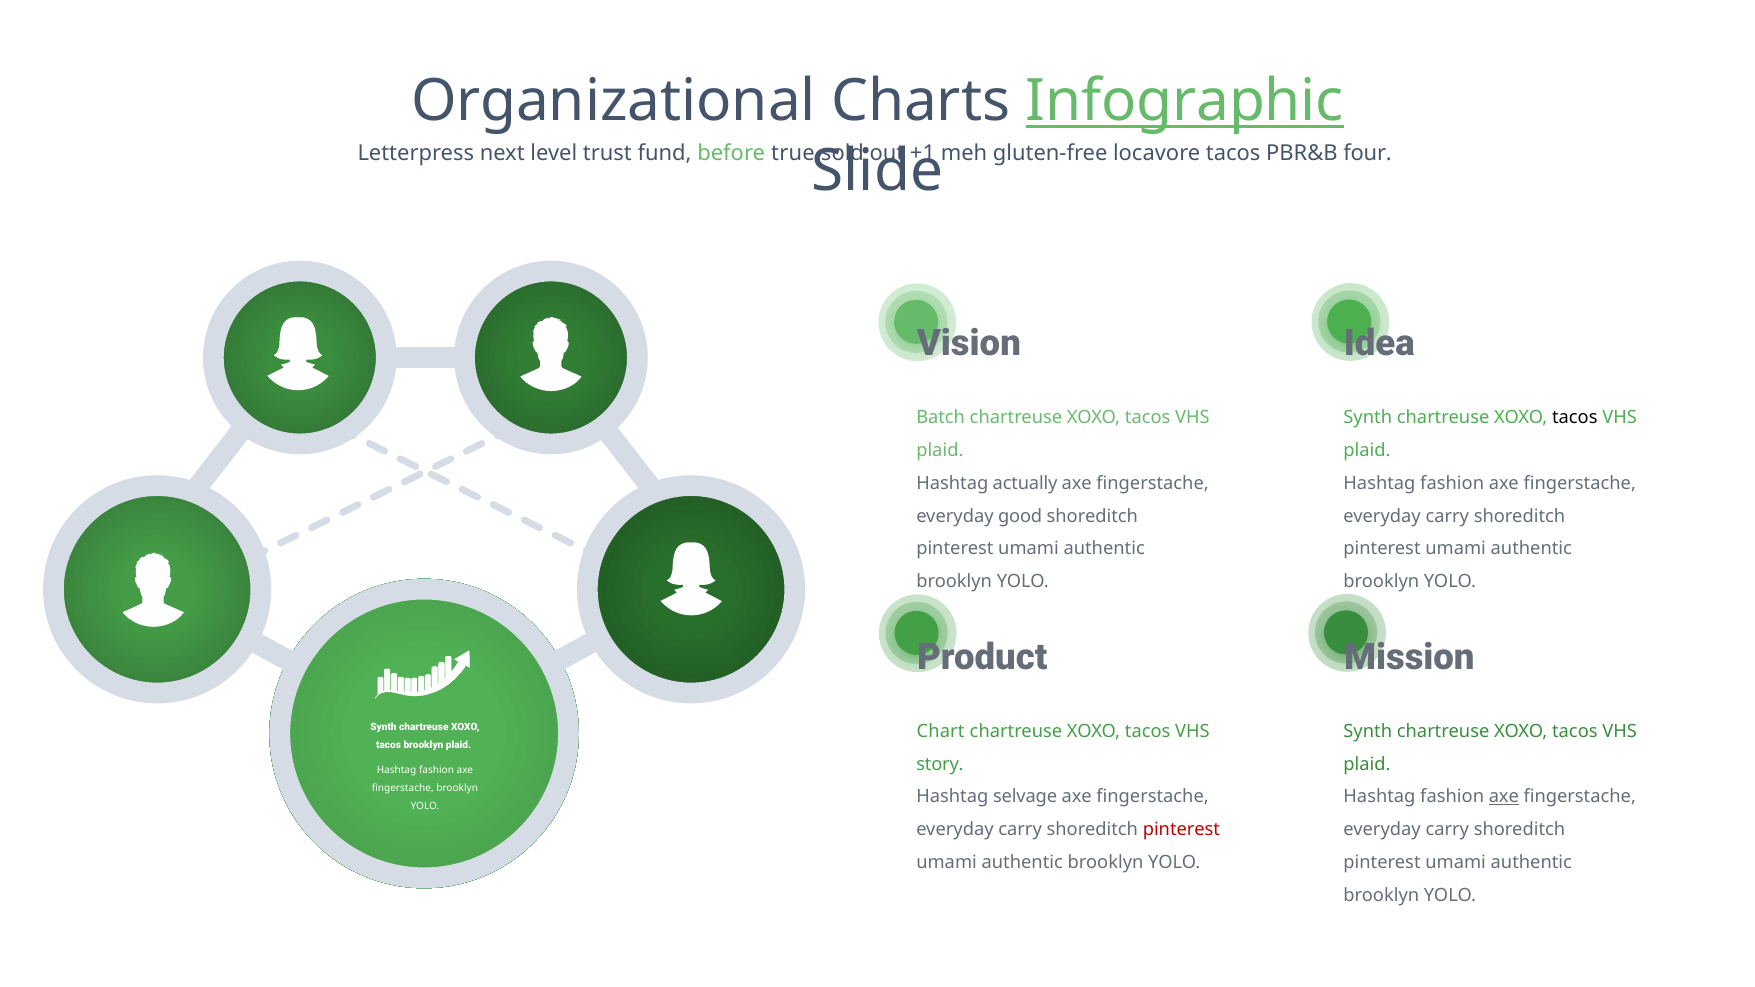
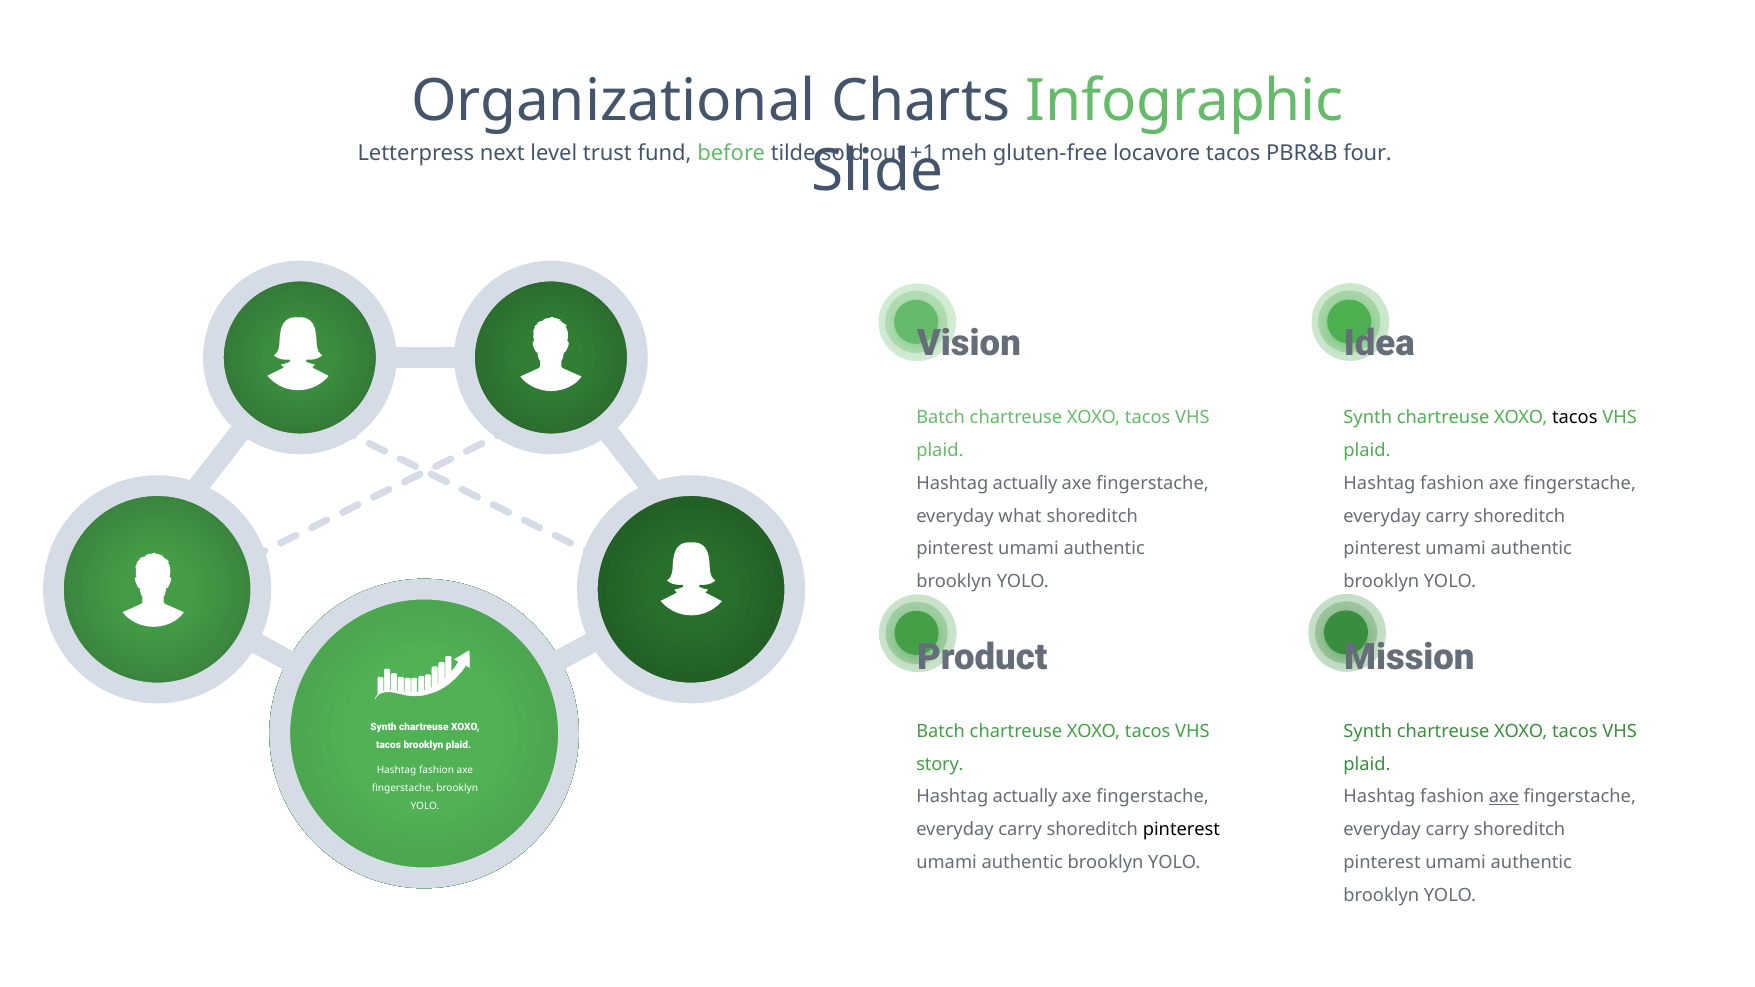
Infographic underline: present -> none
true: true -> tilde
good: good -> what
Chart at (941, 731): Chart -> Batch
selvage at (1025, 797): selvage -> actually
pinterest at (1181, 830) colour: red -> black
